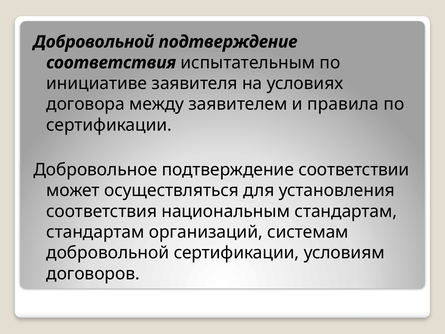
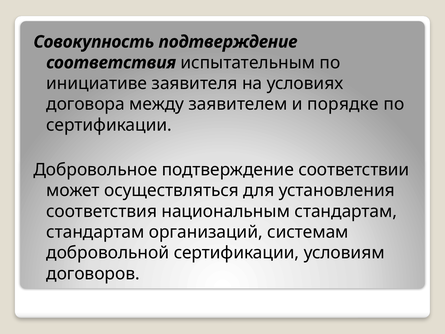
Добровольной at (94, 42): Добровольной -> Совокупность
правила: правила -> порядке
